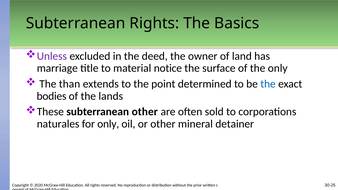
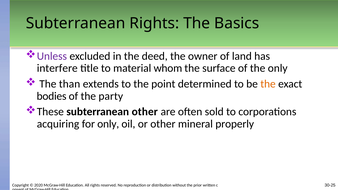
marriage: marriage -> interfere
notice: notice -> whom
the at (268, 84) colour: blue -> orange
lands: lands -> party
naturales: naturales -> acquiring
detainer: detainer -> properly
